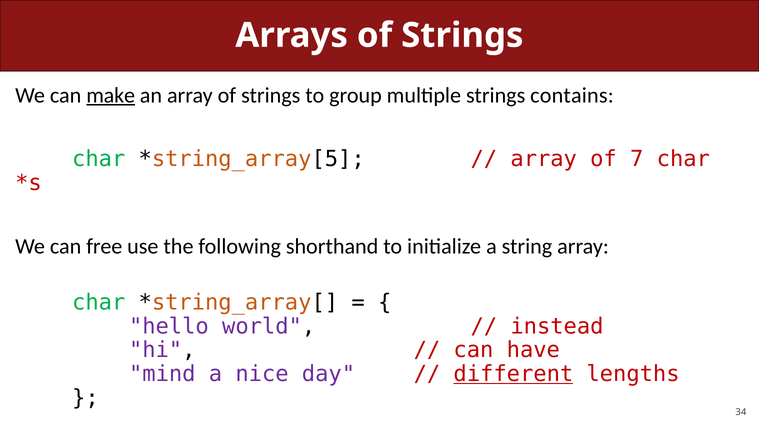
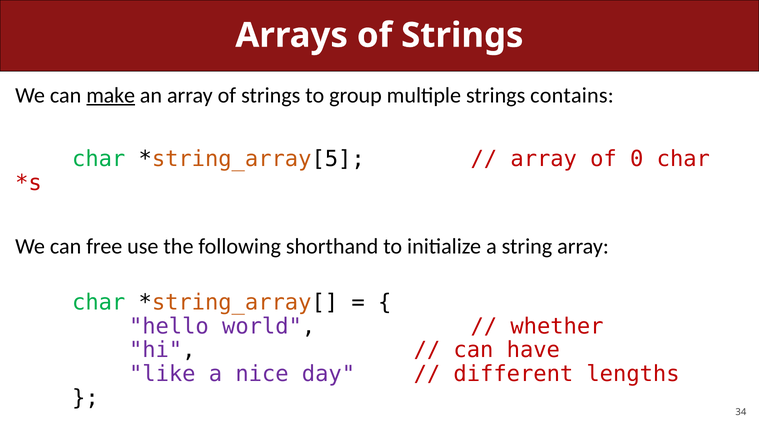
7: 7 -> 0
instead: instead -> whether
mind: mind -> like
different underline: present -> none
